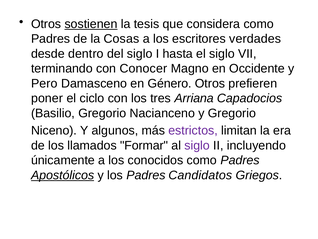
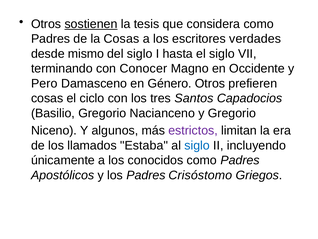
dentro: dentro -> mismo
poner at (47, 98): poner -> cosas
Arriana: Arriana -> Santos
Formar: Formar -> Estaba
siglo at (197, 145) colour: purple -> blue
Apostólicos underline: present -> none
Candidatos: Candidatos -> Crisóstomo
